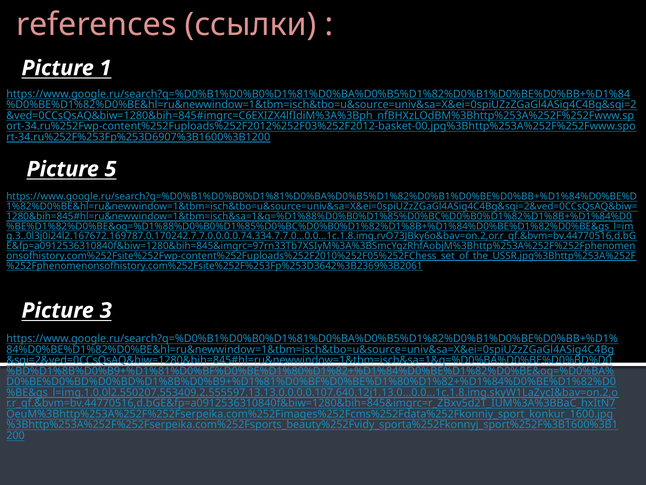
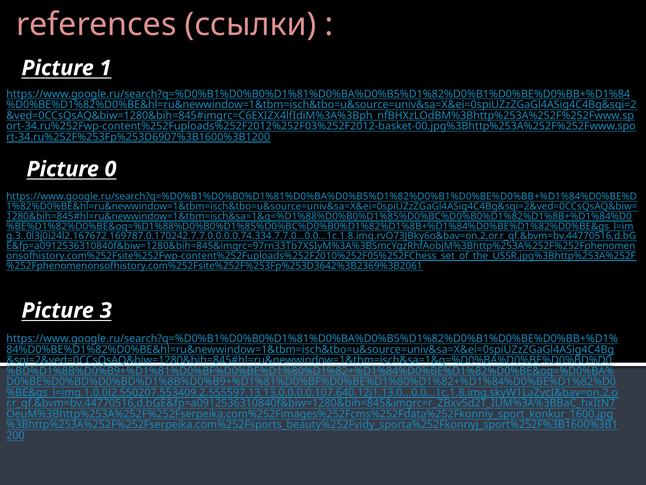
5: 5 -> 0
